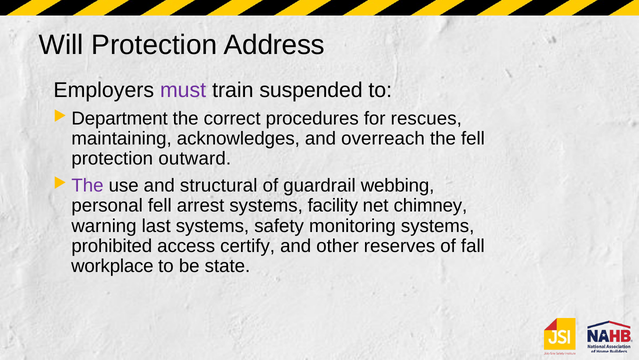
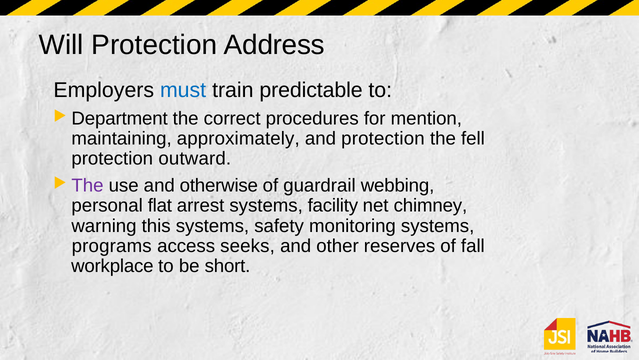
must colour: purple -> blue
suspended: suspended -> predictable
rescues: rescues -> mention
acknowledges: acknowledges -> approximately
and overreach: overreach -> protection
structural: structural -> otherwise
personal fell: fell -> flat
last: last -> this
prohibited: prohibited -> programs
certify: certify -> seeks
state: state -> short
